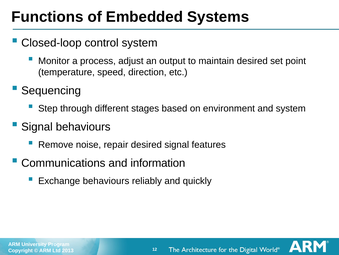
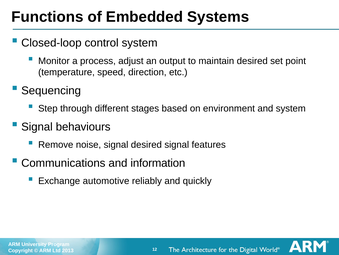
noise repair: repair -> signal
Exchange behaviours: behaviours -> automotive
